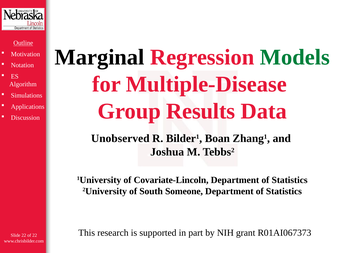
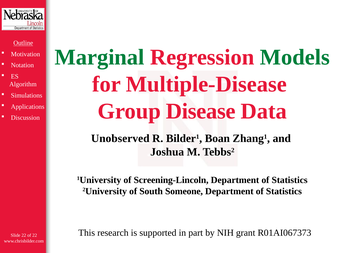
Marginal colour: black -> green
Results: Results -> Disease
Covariate-Lincoln: Covariate-Lincoln -> Screening-Lincoln
